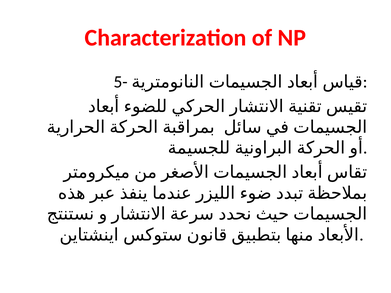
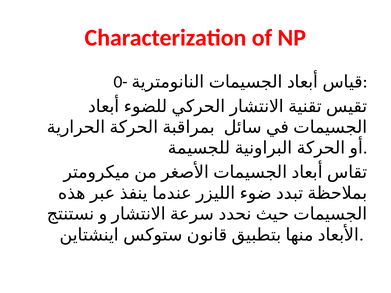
5-: 5- -> 0-
